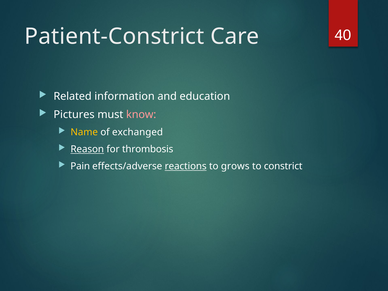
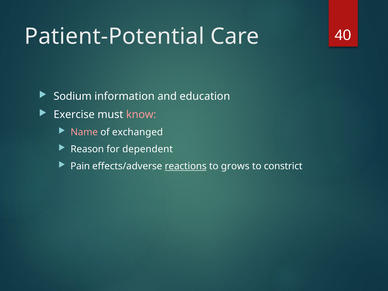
Patient-Constrict: Patient-Constrict -> Patient-Potential
Related: Related -> Sodium
Pictures: Pictures -> Exercise
Name colour: yellow -> pink
Reason underline: present -> none
thrombosis: thrombosis -> dependent
